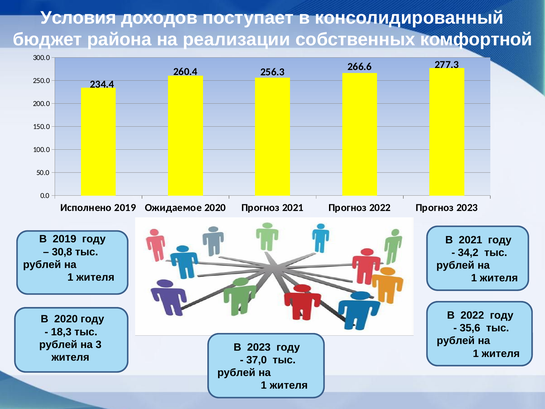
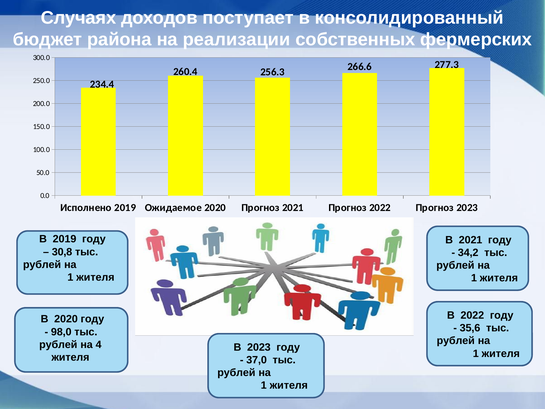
Условия: Условия -> Случаях
комфортной: комфортной -> фермерских
18,3: 18,3 -> 98,0
3: 3 -> 4
